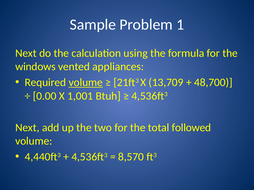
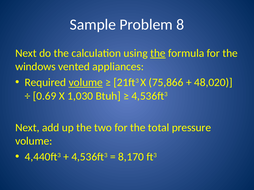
1: 1 -> 8
the at (158, 53) underline: none -> present
13,709: 13,709 -> 75,866
48,700: 48,700 -> 48,020
0.00: 0.00 -> 0.69
1,001: 1,001 -> 1,030
followed: followed -> pressure
8,570: 8,570 -> 8,170
